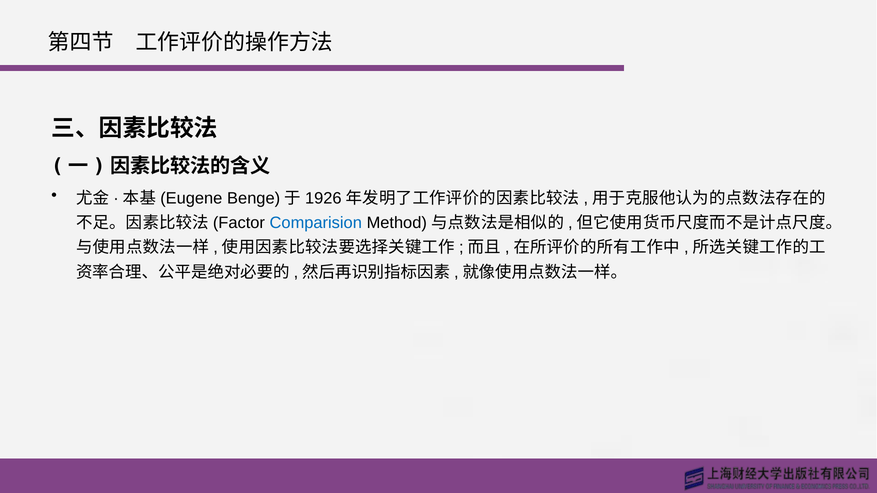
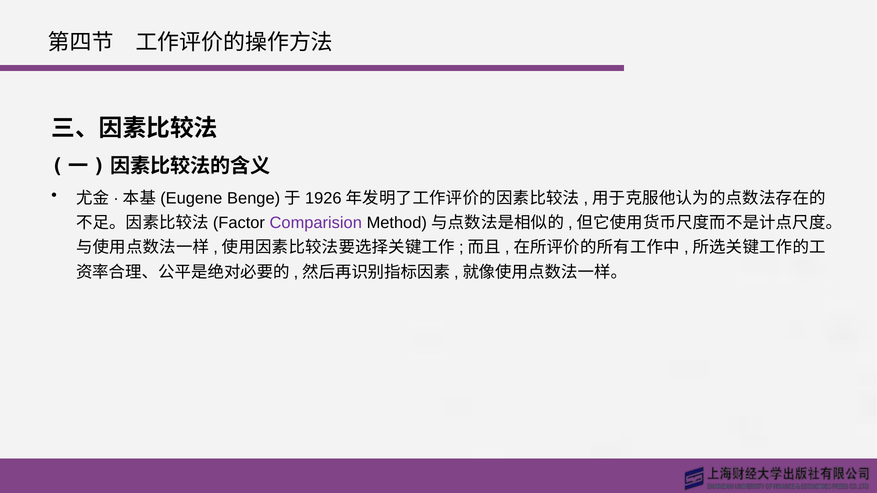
Comparision colour: blue -> purple
